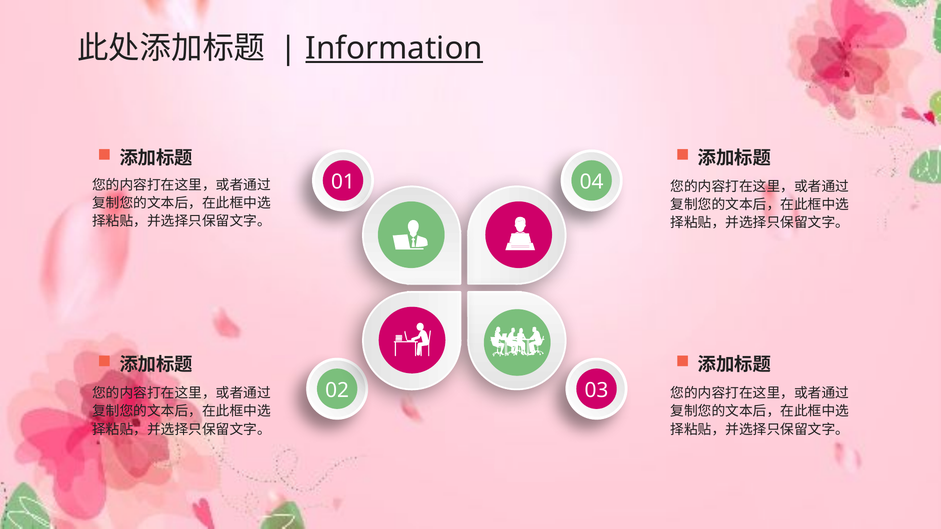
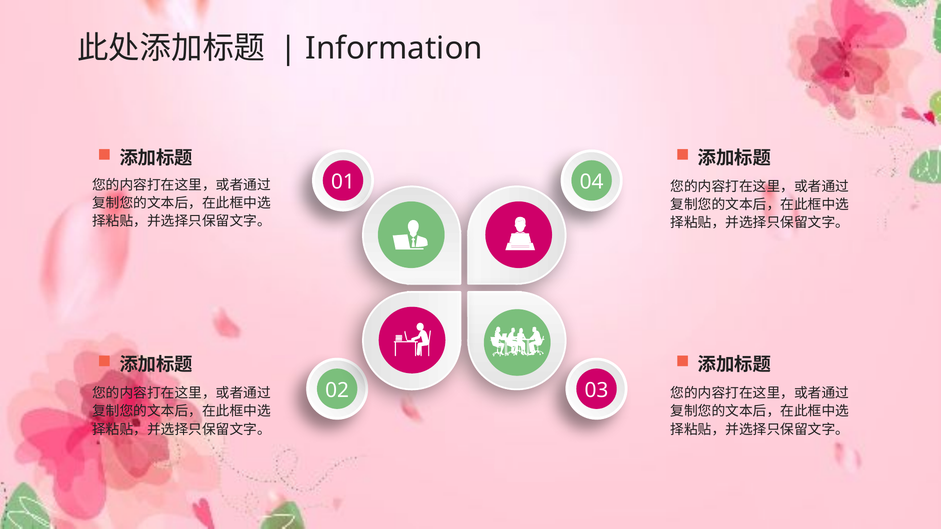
Information underline: present -> none
